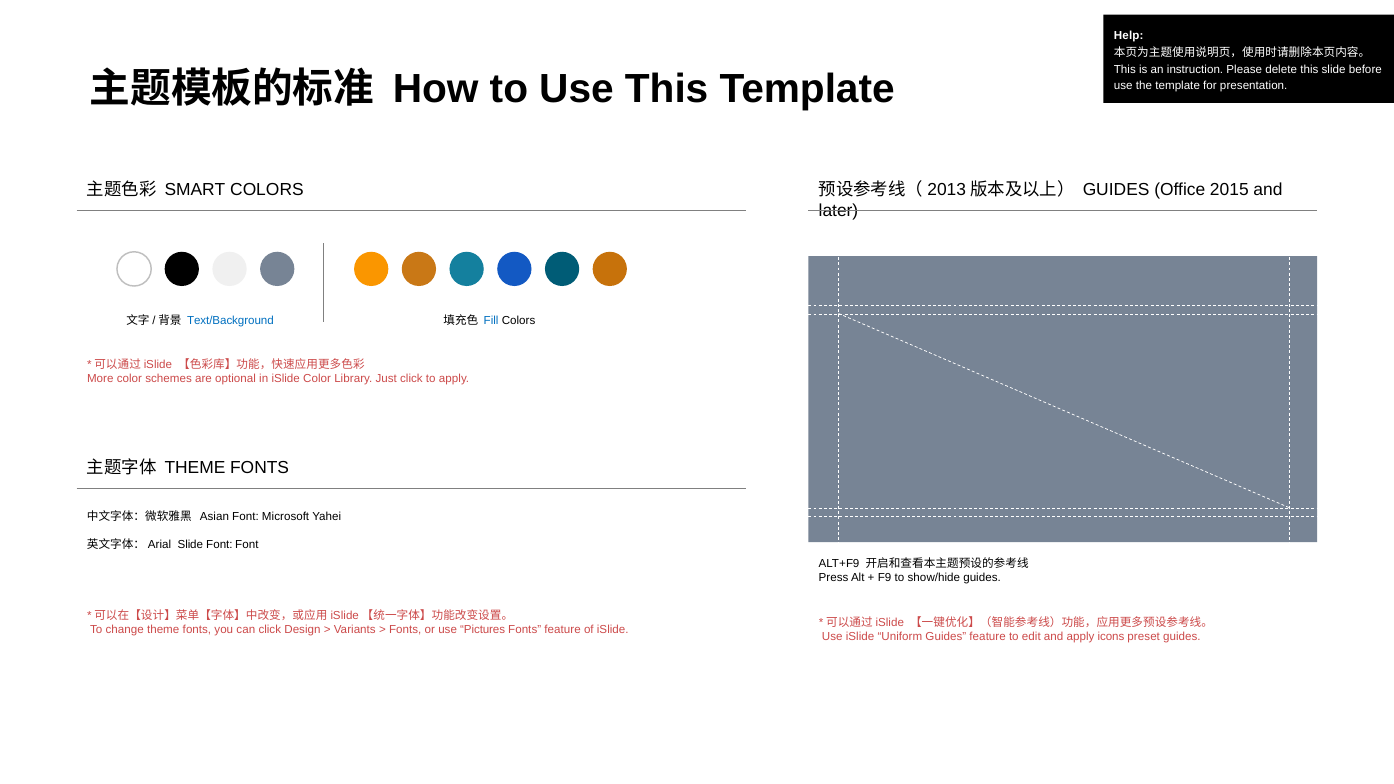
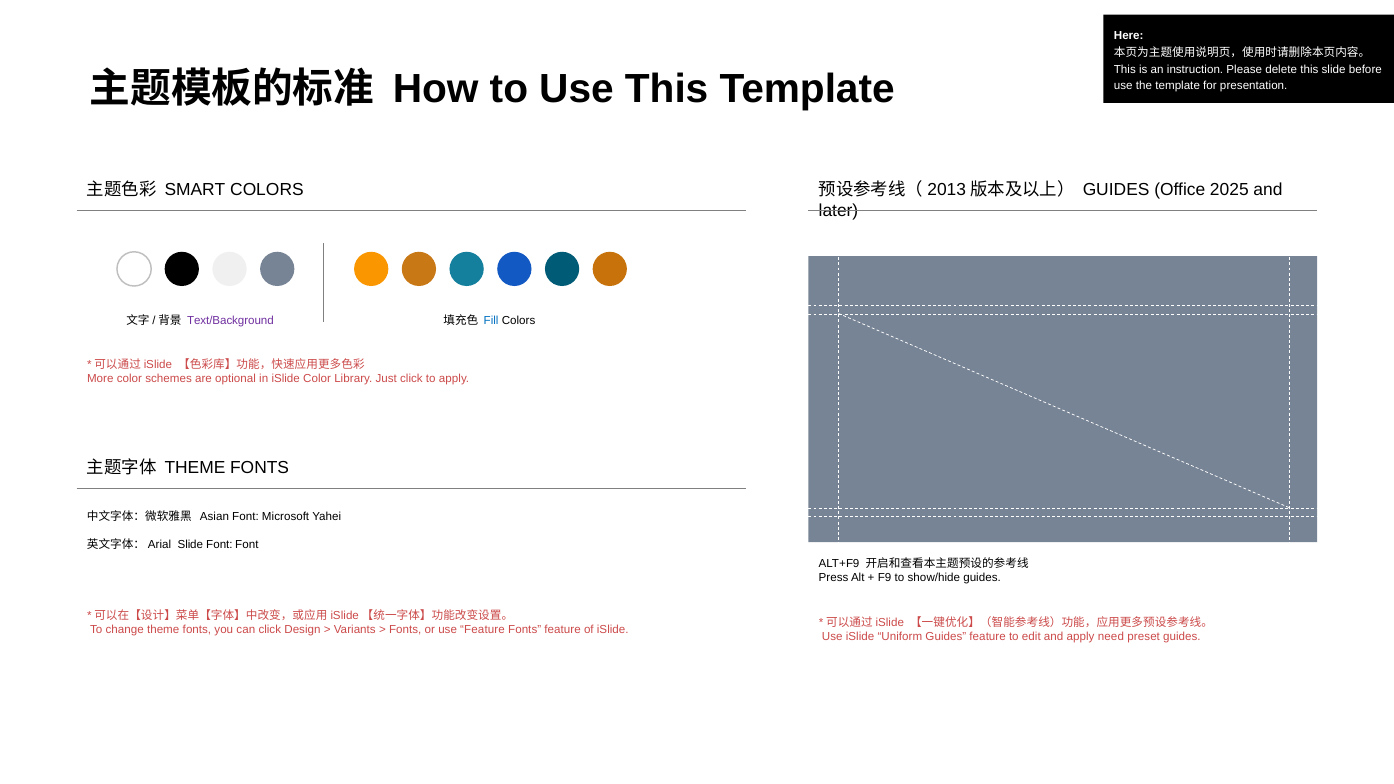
Help: Help -> Here
2015: 2015 -> 2025
Text/Background colour: blue -> purple
use Pictures: Pictures -> Feature
icons: icons -> need
